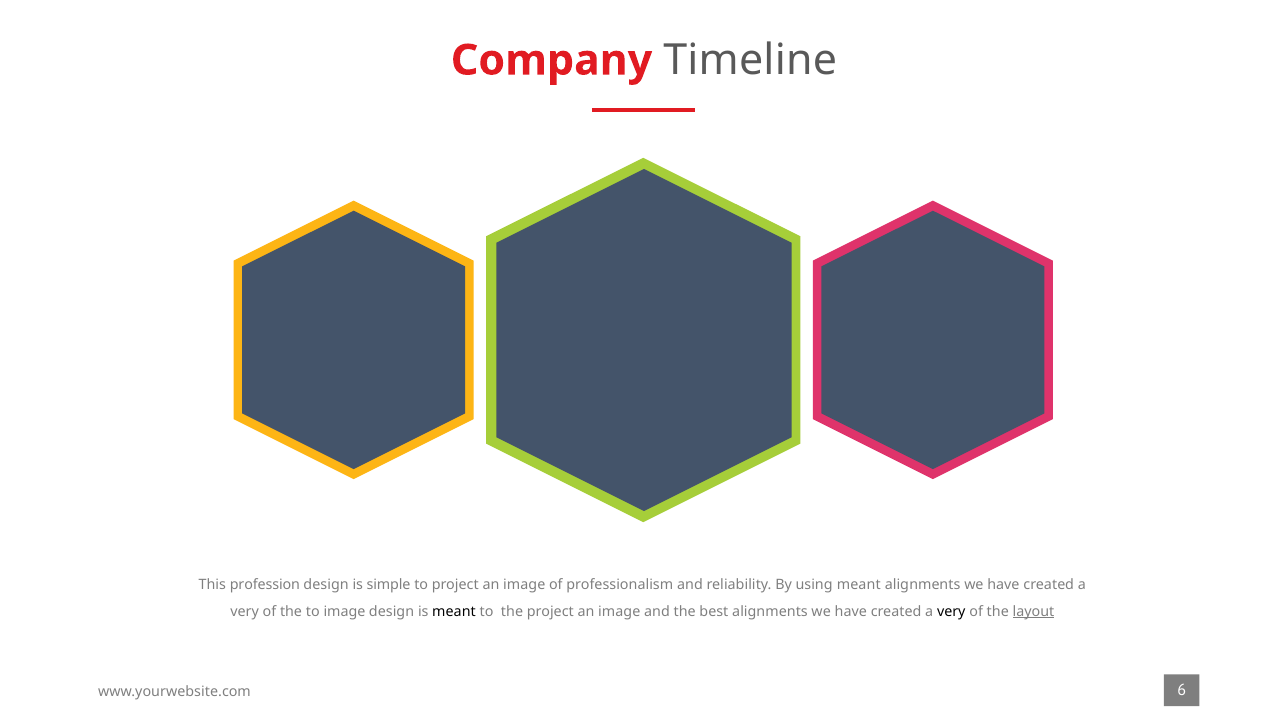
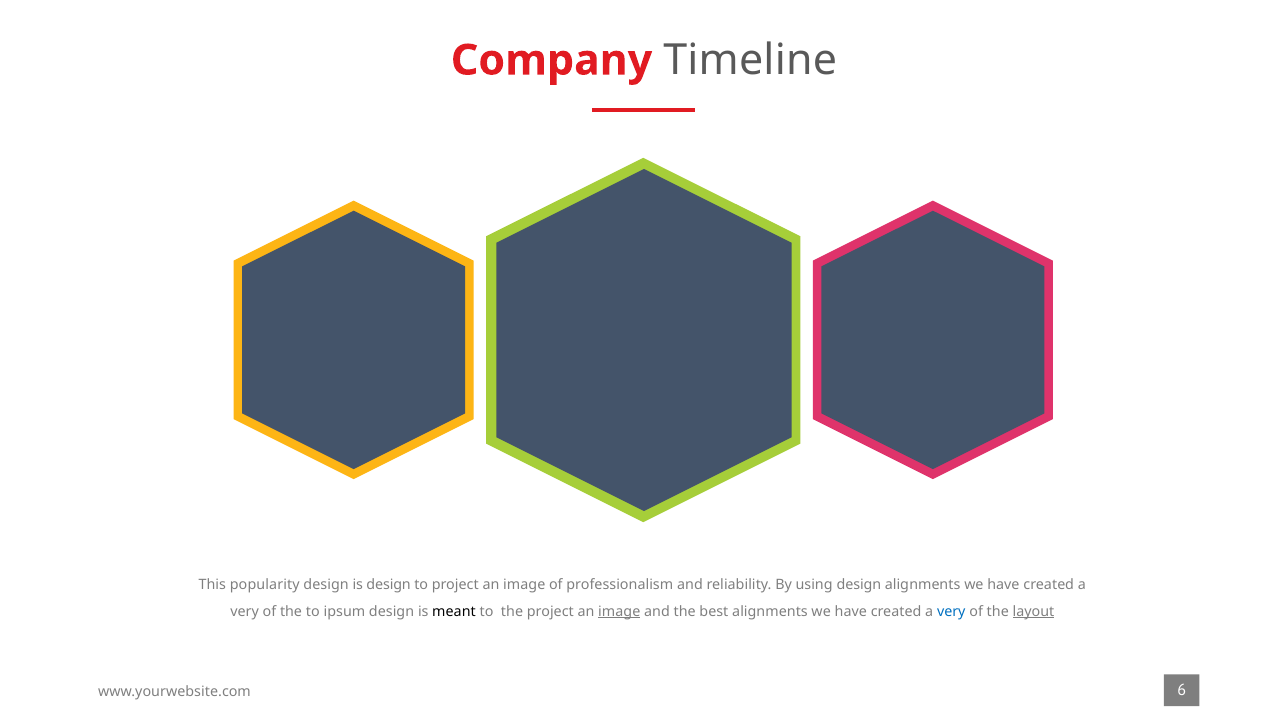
profession: profession -> popularity
is simple: simple -> design
using meant: meant -> design
to image: image -> ipsum
image at (619, 612) underline: none -> present
very at (951, 612) colour: black -> blue
